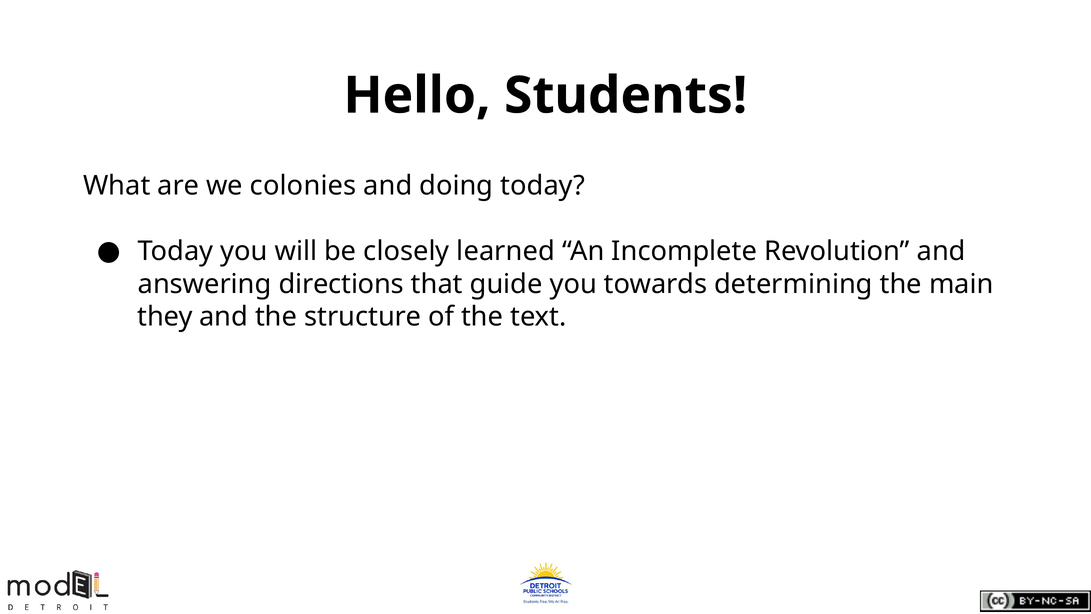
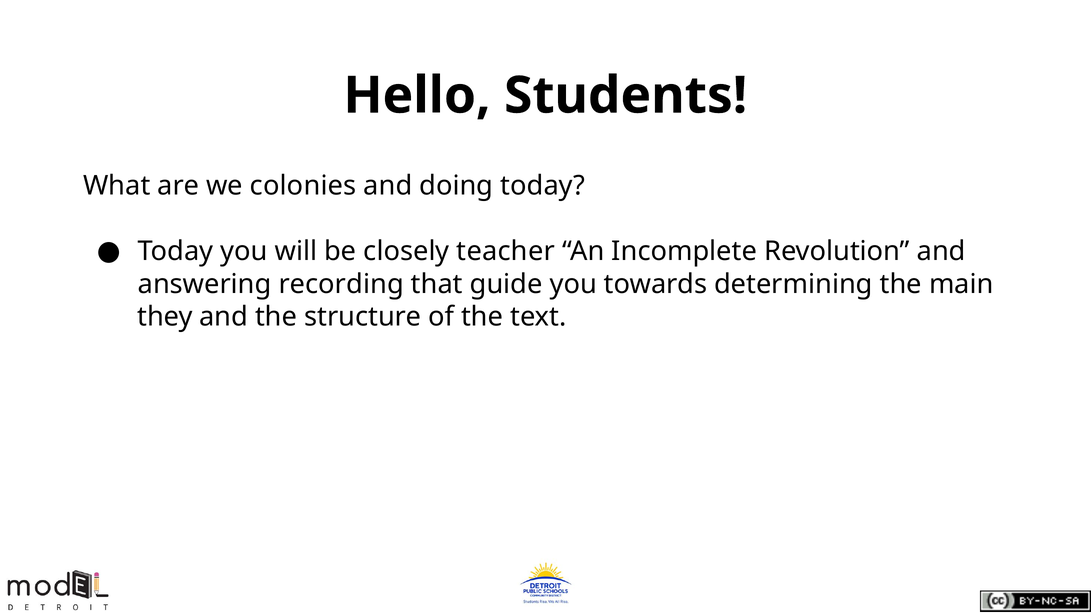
learned: learned -> teacher
directions: directions -> recording
